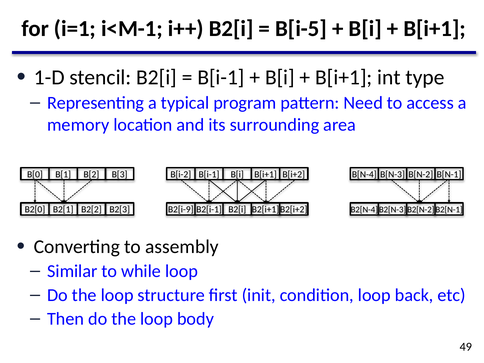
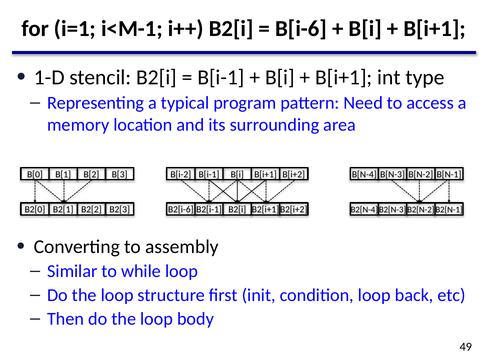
B[i-5: B[i-5 -> B[i-6
B2[i-9: B2[i-9 -> B2[i-6
